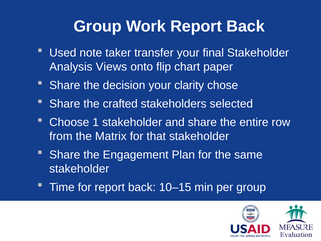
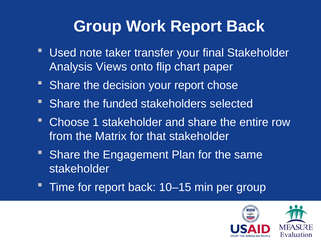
your clarity: clarity -> report
crafted: crafted -> funded
